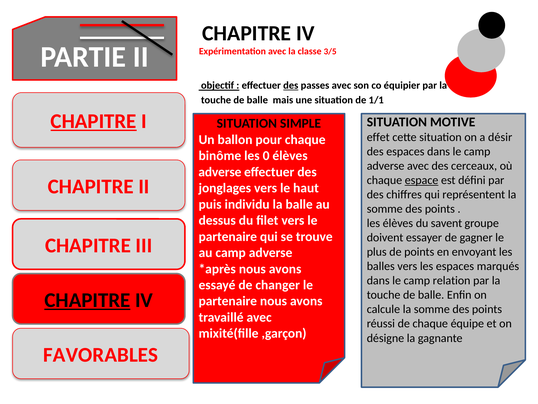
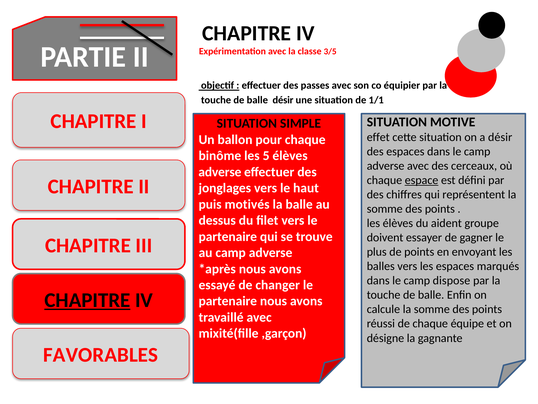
des at (291, 85) underline: present -> none
balle mais: mais -> désir
CHAPITRE at (94, 121) underline: present -> none
0: 0 -> 5
individu: individu -> motivés
savent: savent -> aident
relation: relation -> dispose
